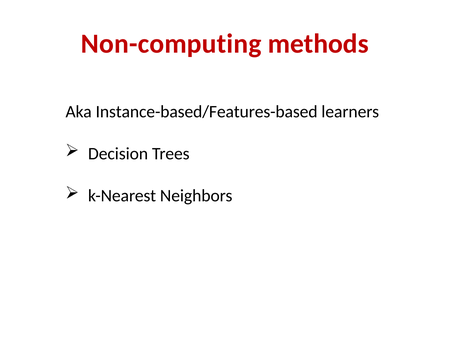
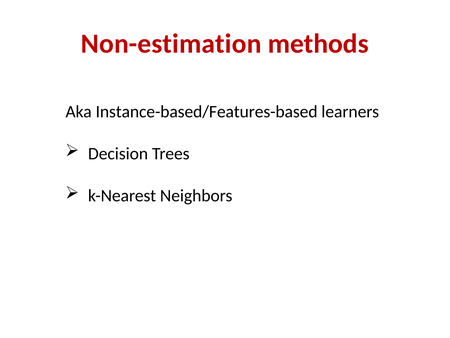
Non-computing: Non-computing -> Non-estimation
